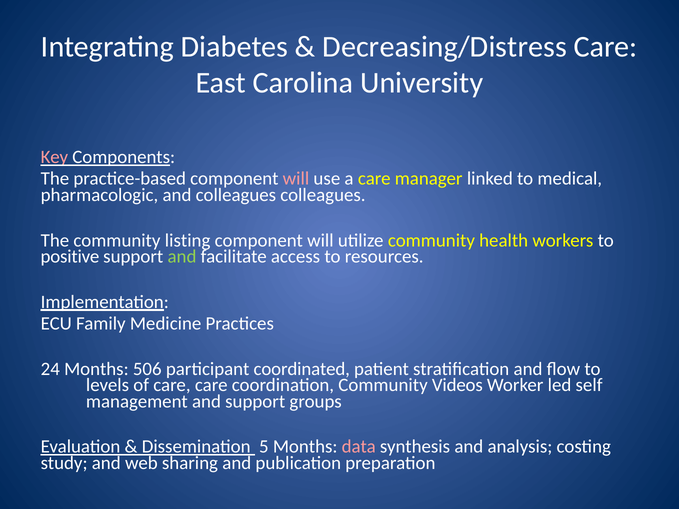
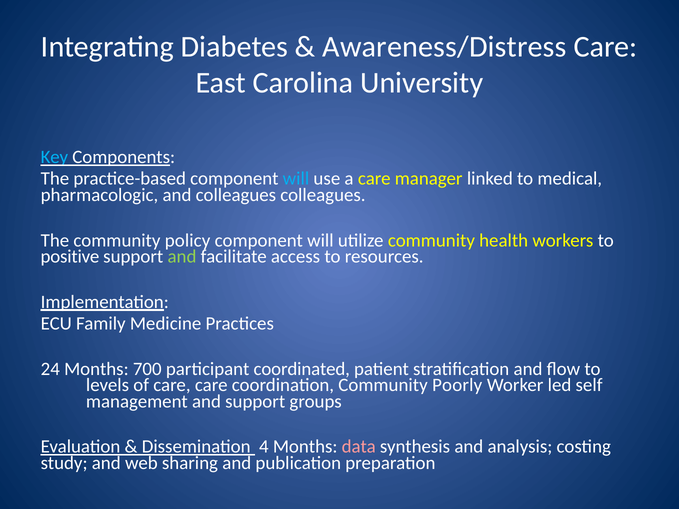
Decreasing/Distress: Decreasing/Distress -> Awareness/Distress
Key colour: pink -> light blue
will at (296, 179) colour: pink -> light blue
listing: listing -> policy
506: 506 -> 700
Videos: Videos -> Poorly
5: 5 -> 4
